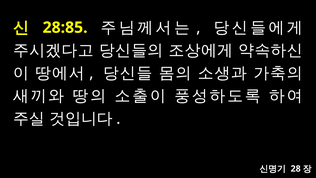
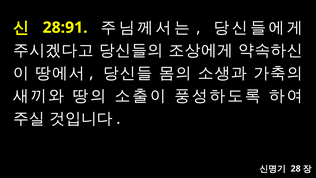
28:85: 28:85 -> 28:91
